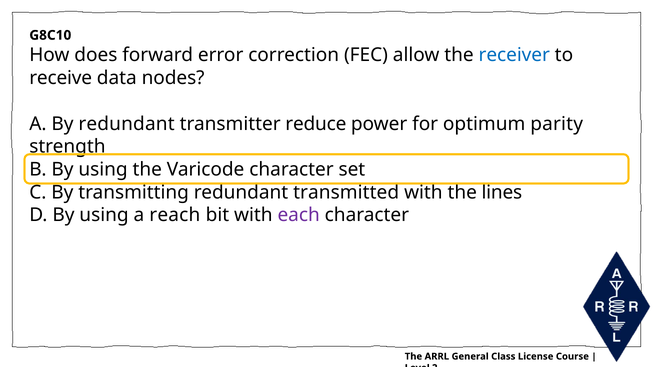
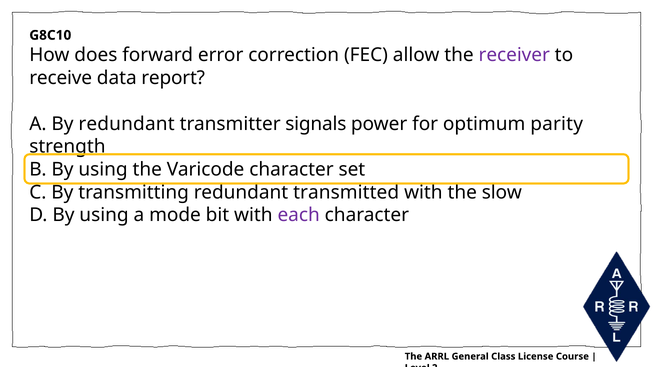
receiver colour: blue -> purple
nodes: nodes -> report
reduce: reduce -> signals
lines: lines -> slow
reach: reach -> mode
